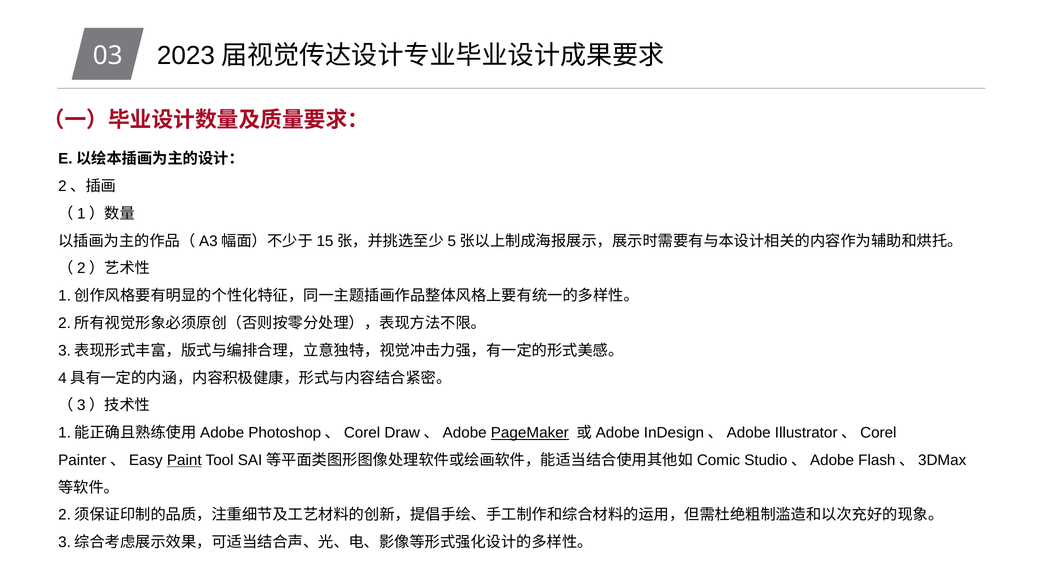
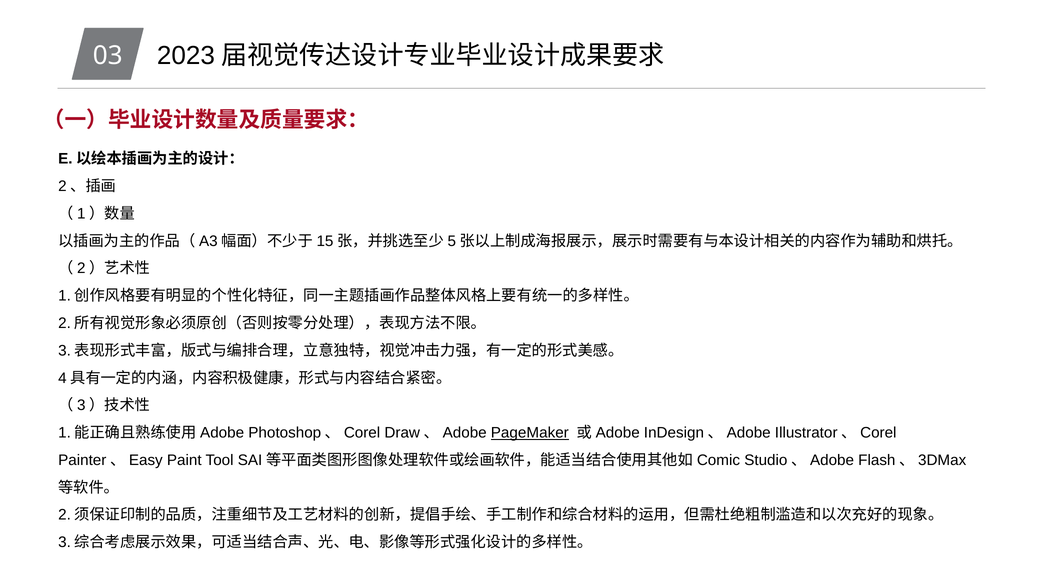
Paint underline: present -> none
